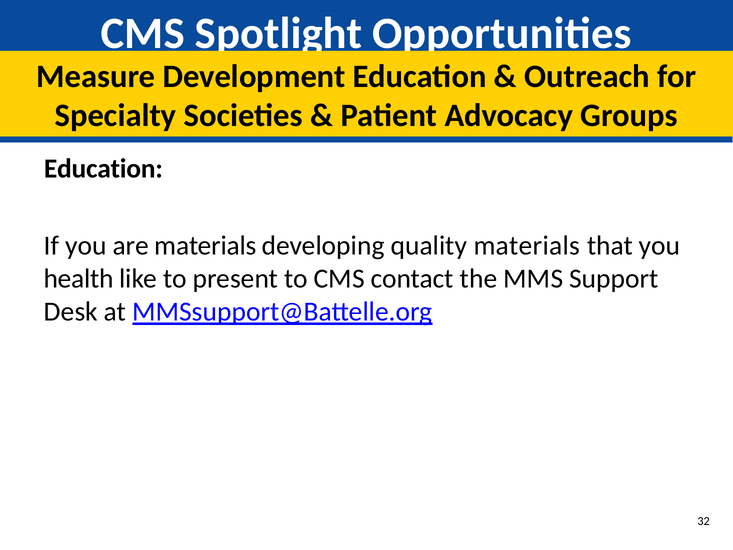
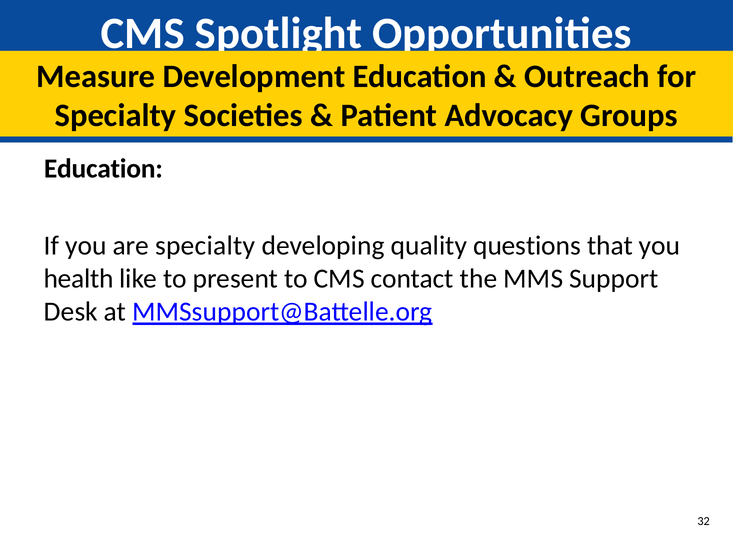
are materials: materials -> specialty
quality materials: materials -> questions
